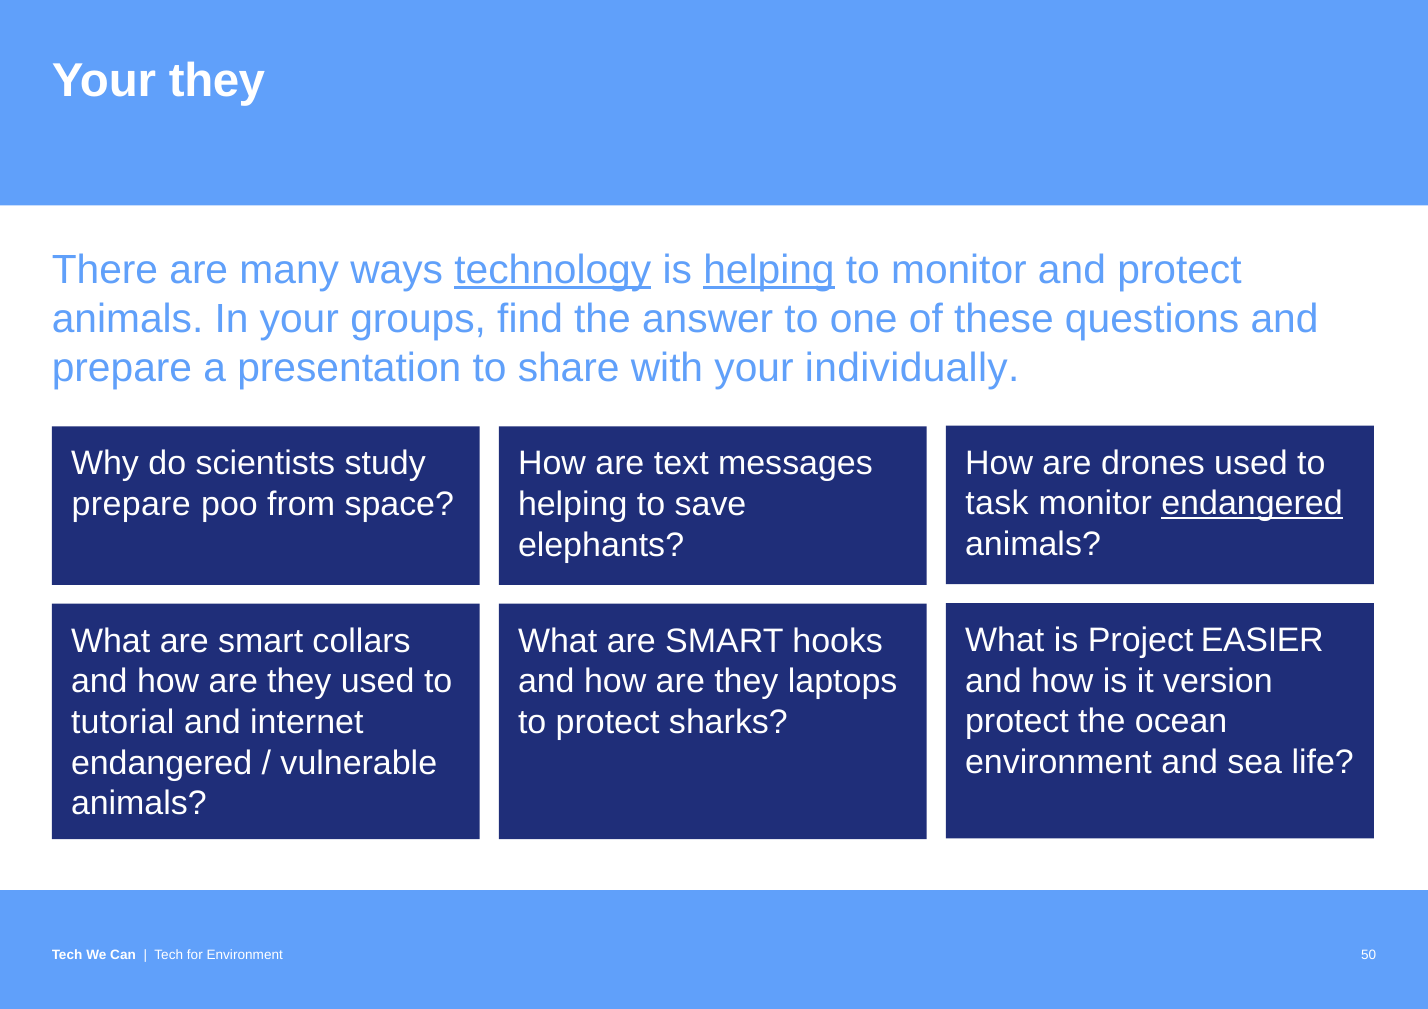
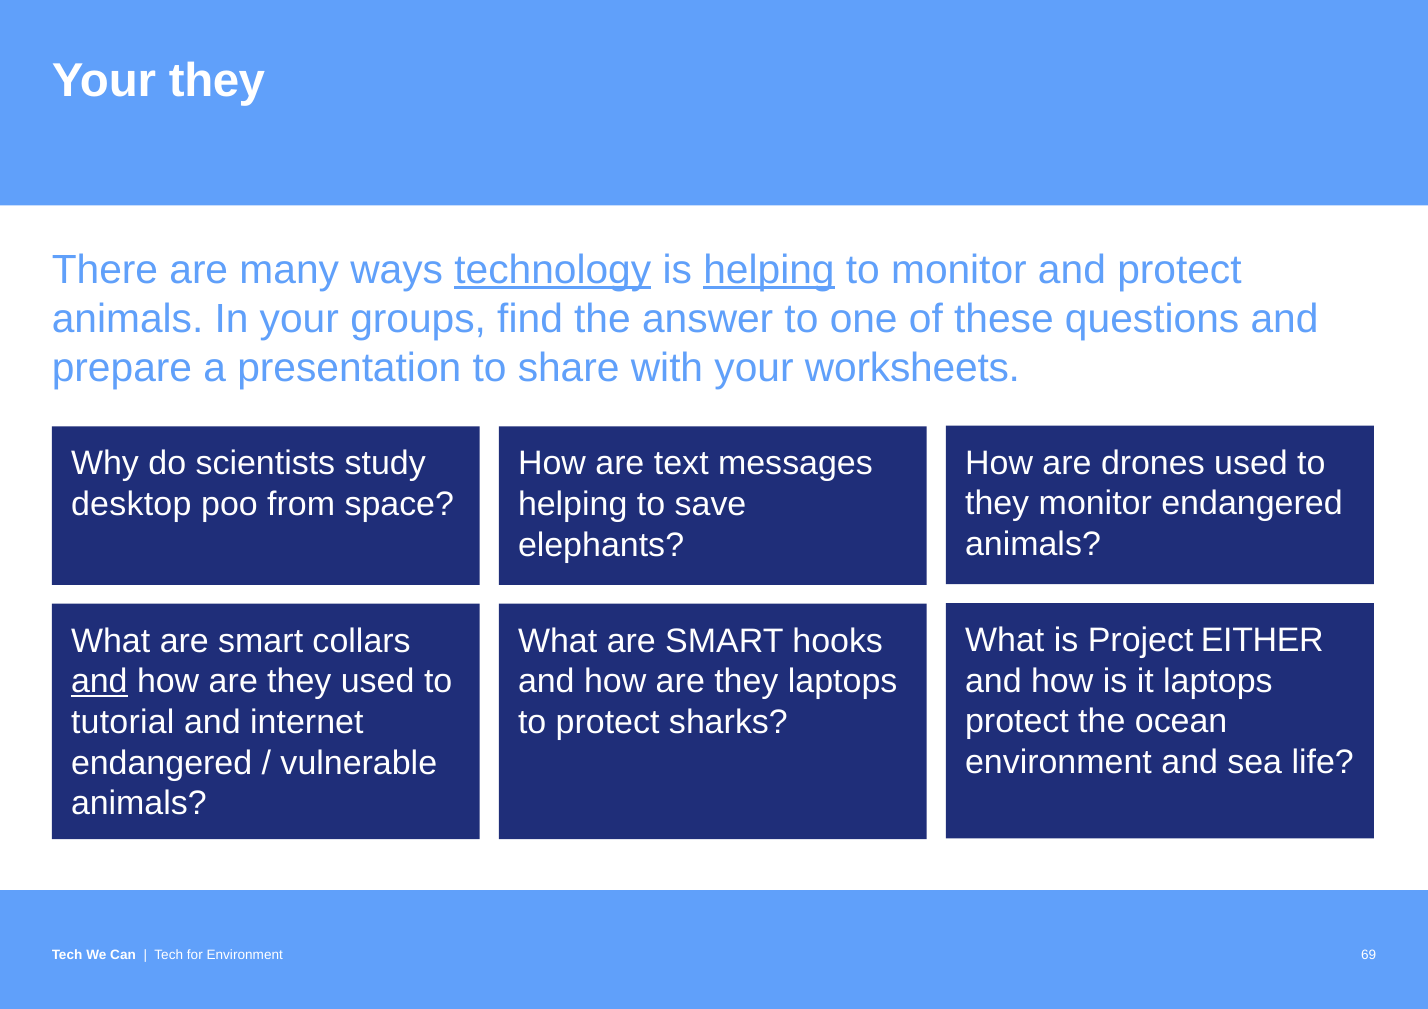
individually: individually -> worksheets
task at (997, 504): task -> they
endangered at (1252, 504) underline: present -> none
prepare at (131, 505): prepare -> desktop
EASIER: EASIER -> EITHER
it version: version -> laptops
and at (99, 682) underline: none -> present
50: 50 -> 69
